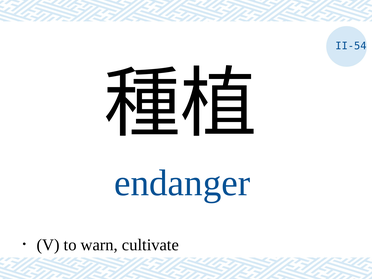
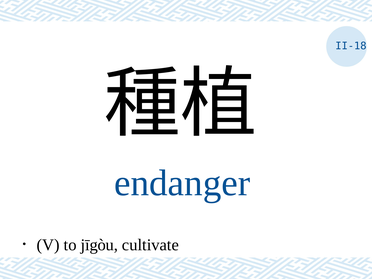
II-54: II-54 -> II-18
warn: warn -> jīgòu
